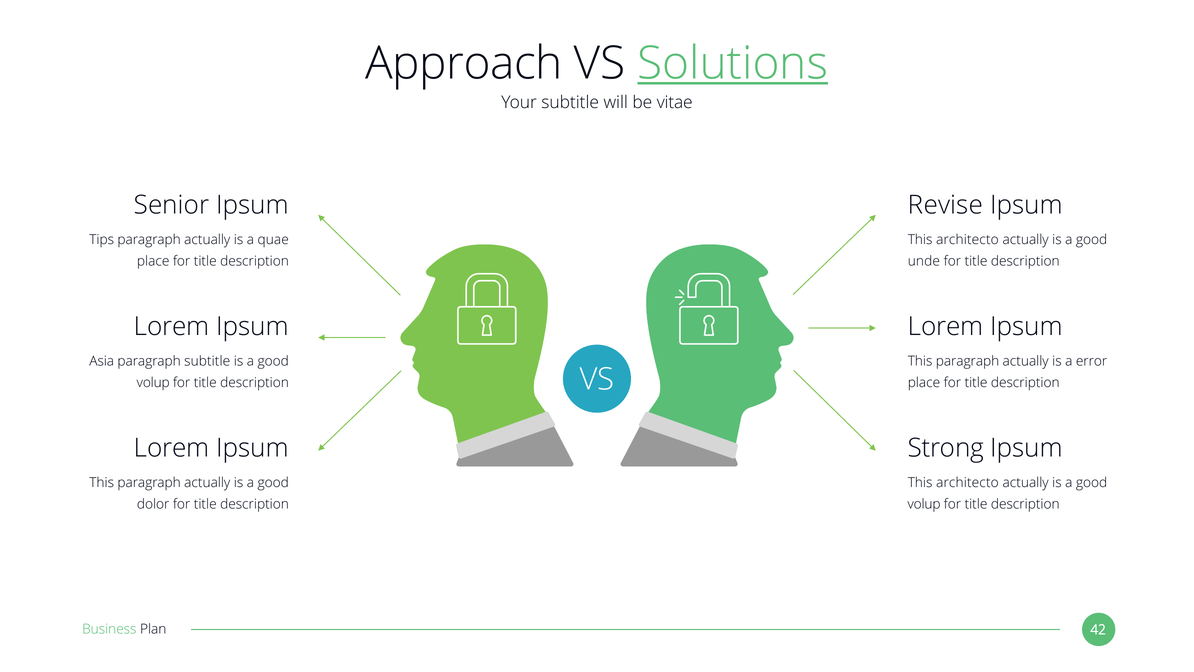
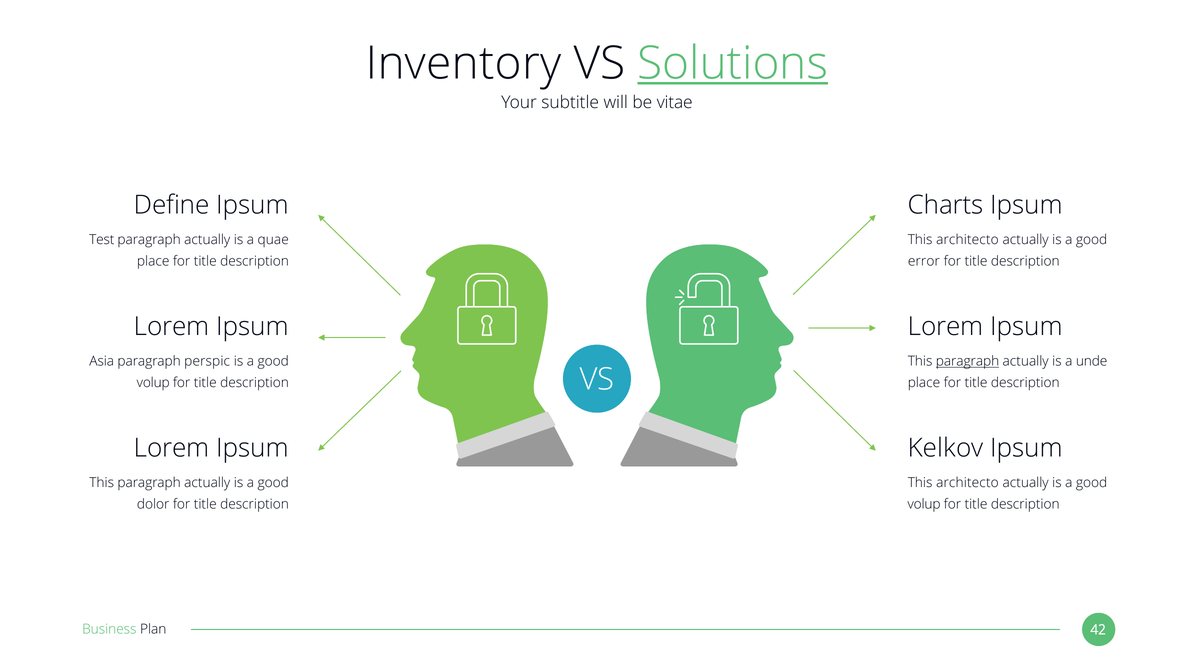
Approach: Approach -> Inventory
Senior: Senior -> Define
Revise: Revise -> Charts
Tips: Tips -> Test
unde: unde -> error
paragraph subtitle: subtitle -> perspic
paragraph at (968, 361) underline: none -> present
error: error -> unde
Strong: Strong -> Kelkov
